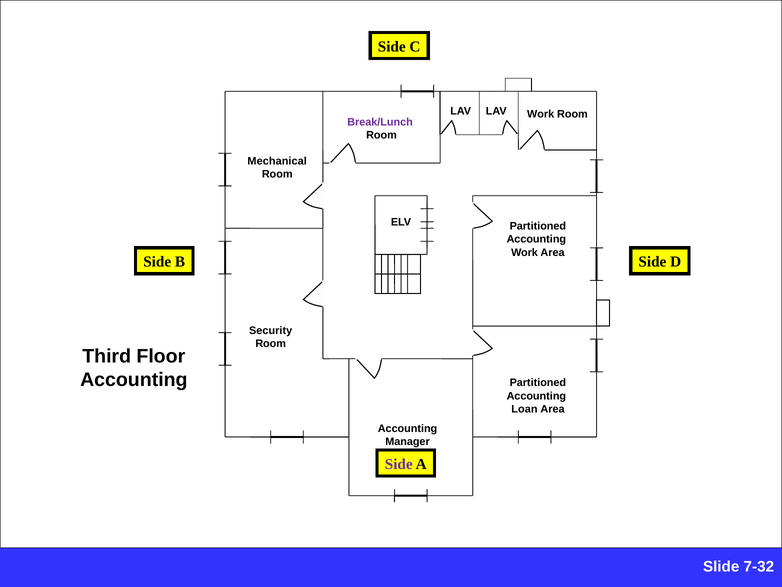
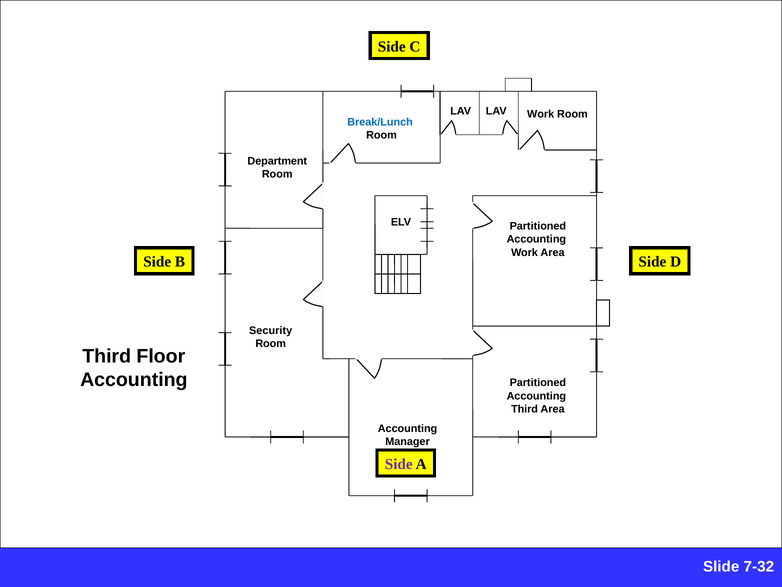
Break/Lunch colour: purple -> blue
Mechanical: Mechanical -> Department
Loan at (524, 409): Loan -> Third
